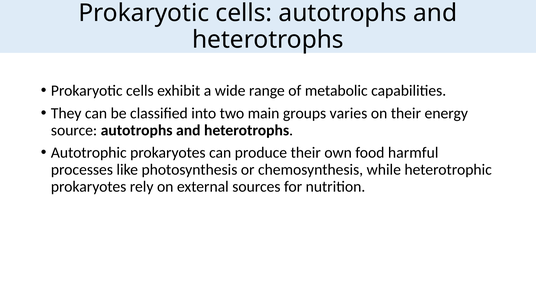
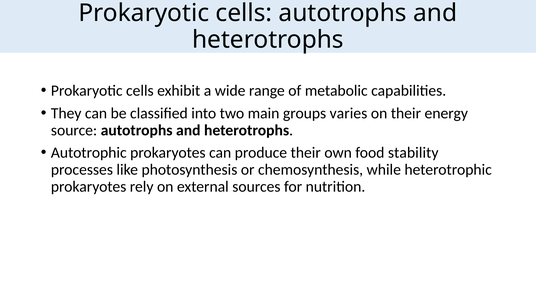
harmful: harmful -> stability
